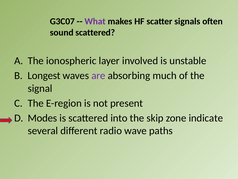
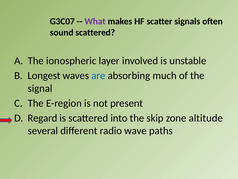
are colour: purple -> blue
Modes: Modes -> Regard
indicate: indicate -> altitude
